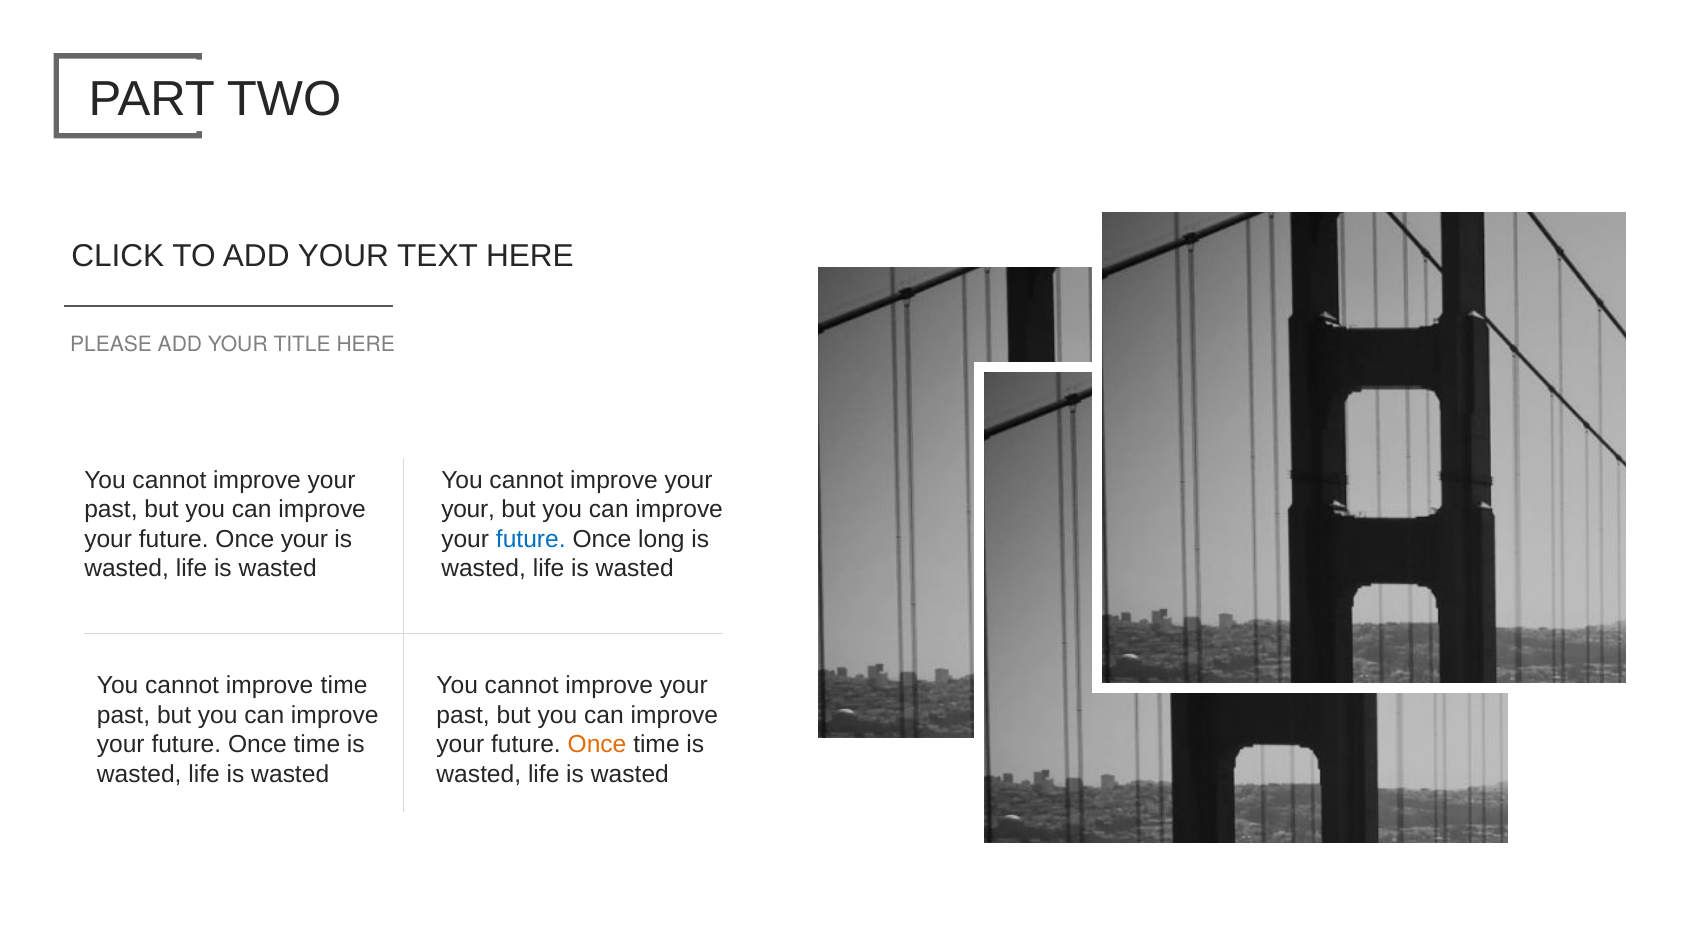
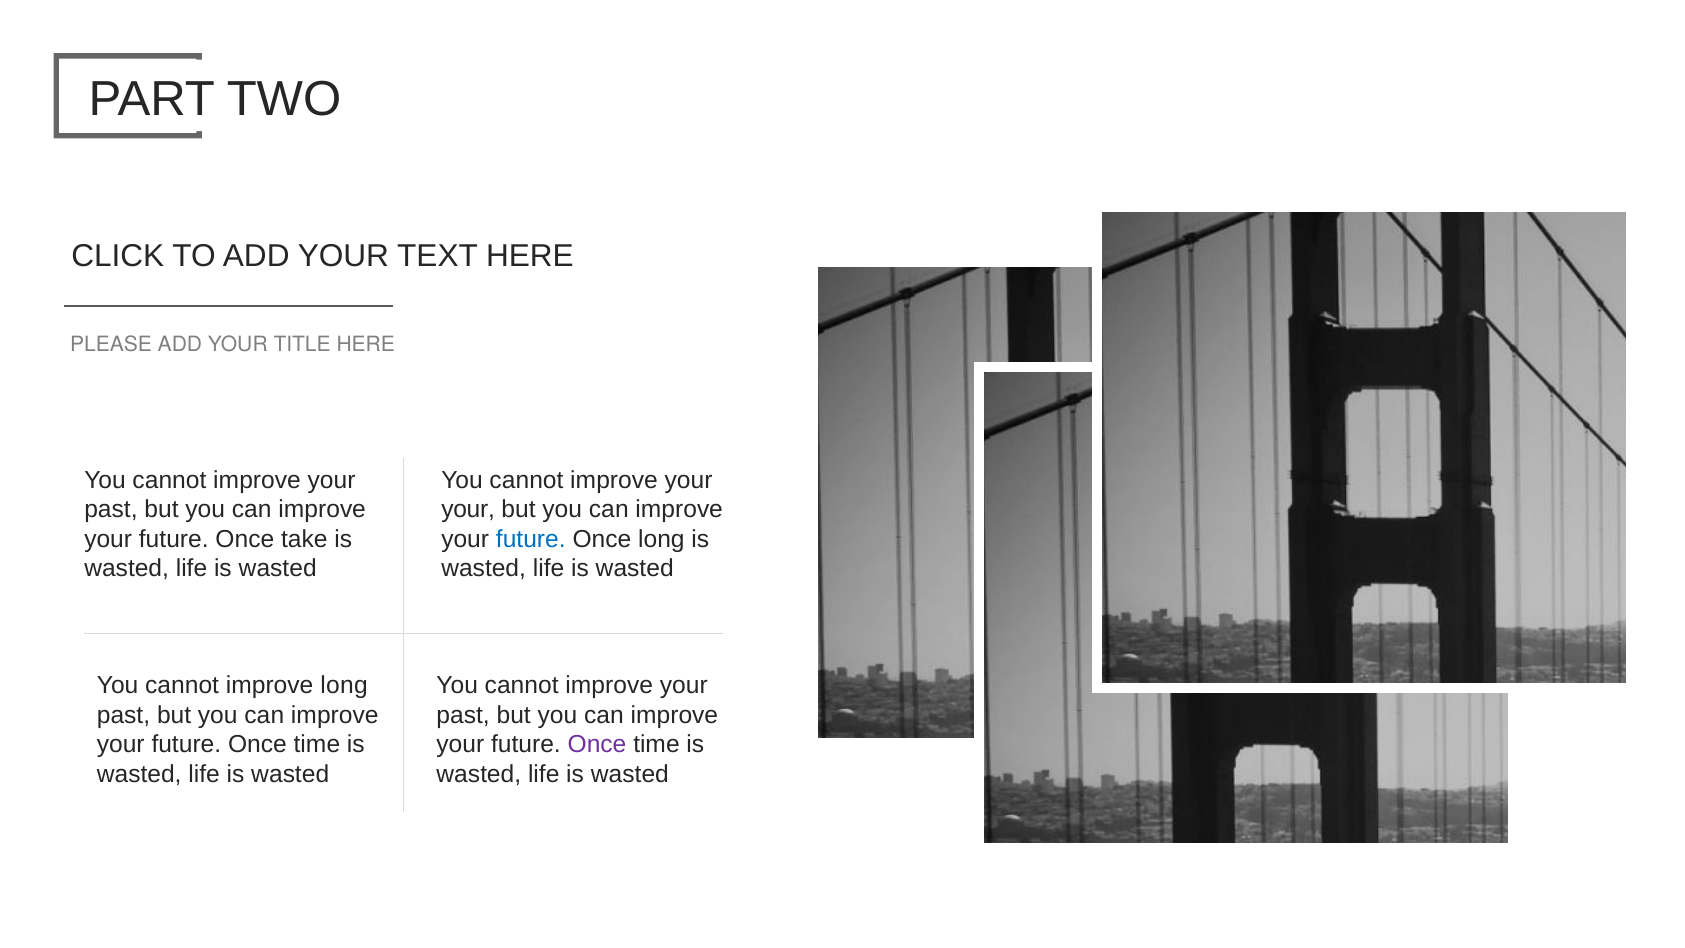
Once your: your -> take
improve time: time -> long
Once at (597, 745) colour: orange -> purple
